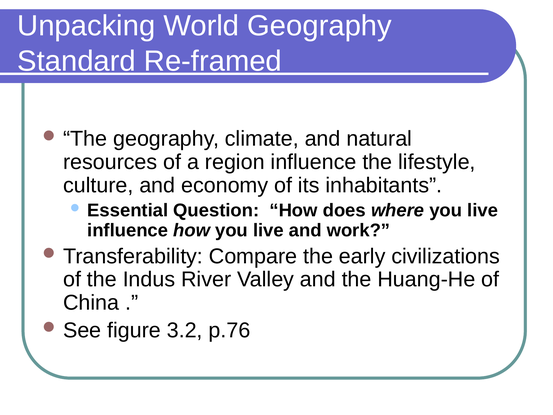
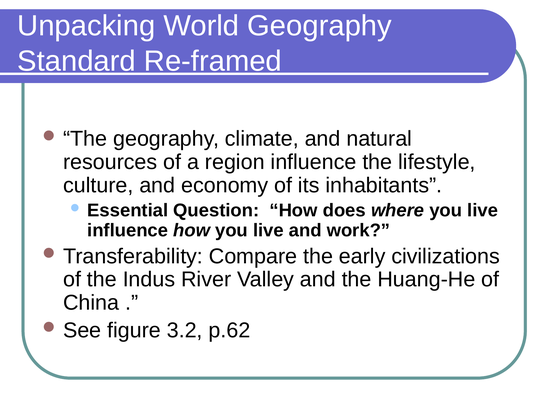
p.76: p.76 -> p.62
